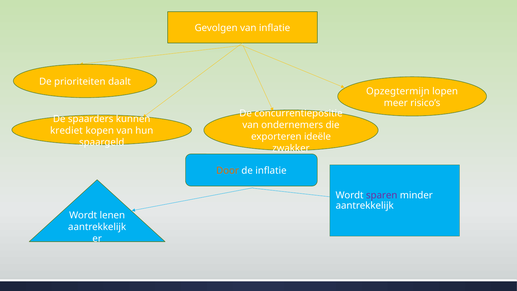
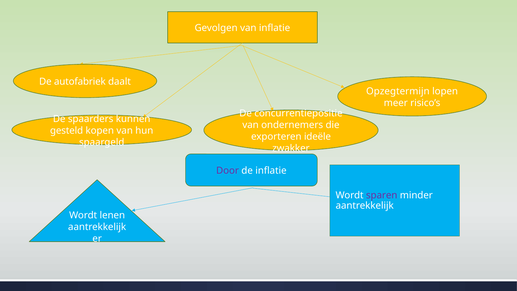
prioriteiten: prioriteiten -> autofabriek
krediet: krediet -> gesteld
Door colour: orange -> purple
